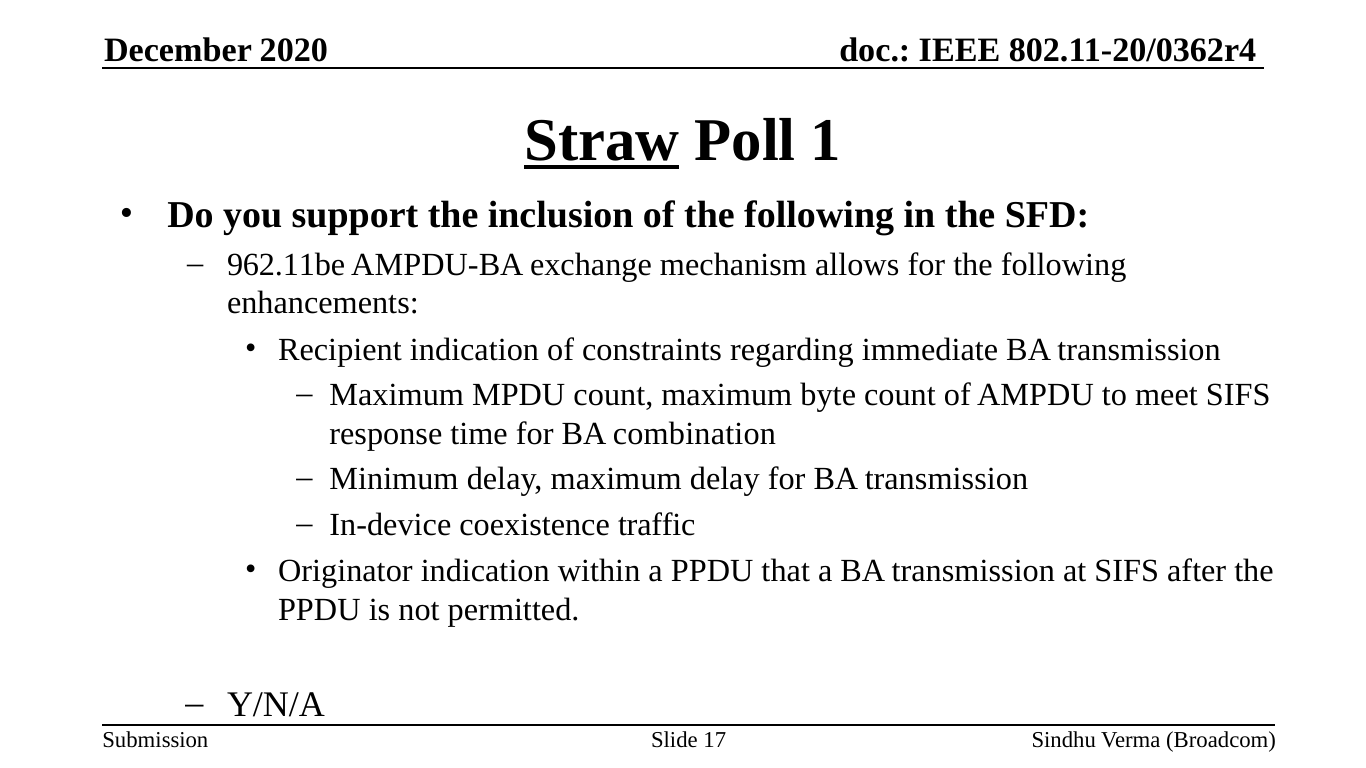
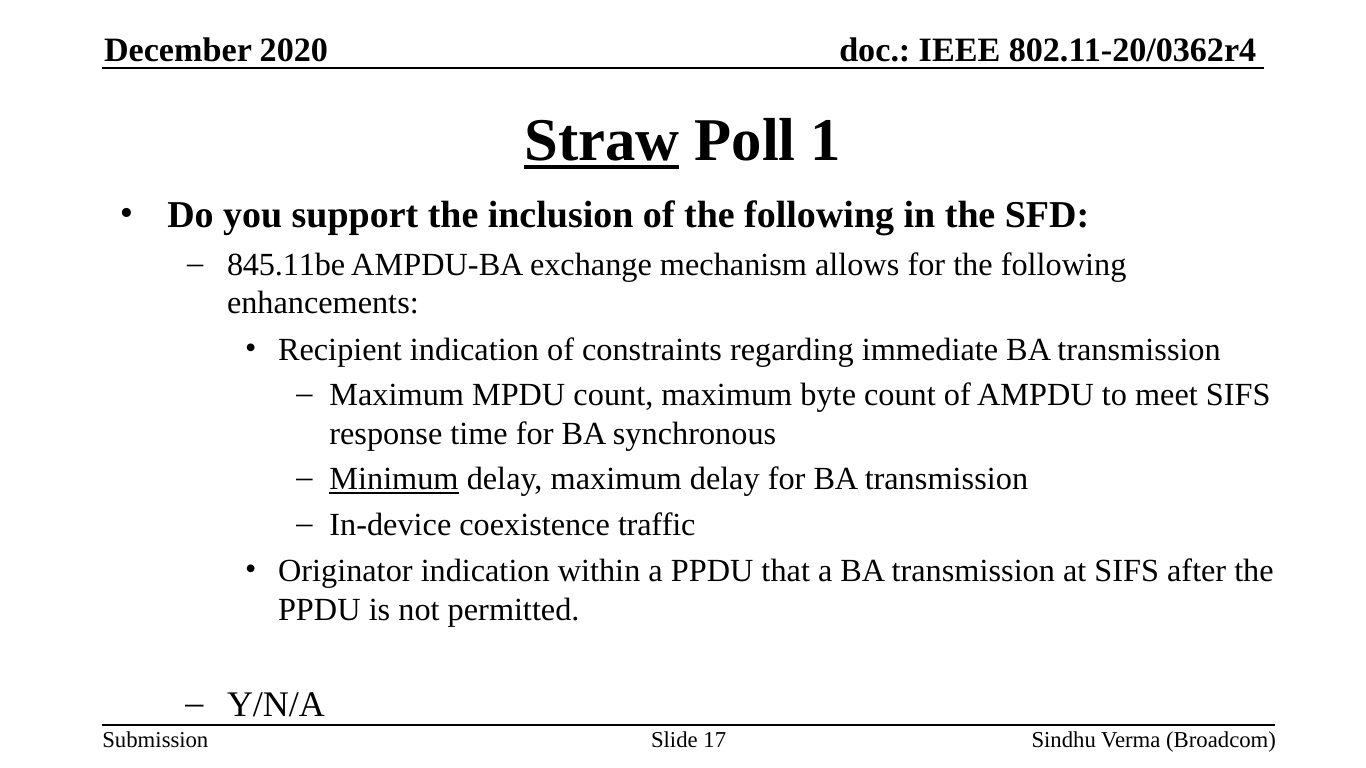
962.11be: 962.11be -> 845.11be
combination: combination -> synchronous
Minimum underline: none -> present
